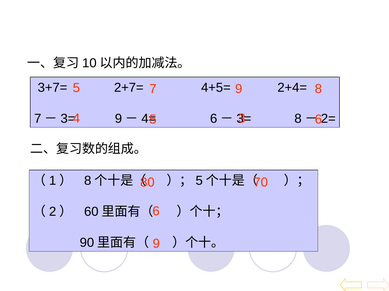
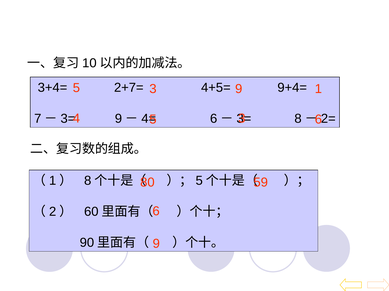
3+7=: 3+7= -> 3+4=
2+4=: 2+4= -> 9+4=
7 at (153, 89): 7 -> 3
8: 8 -> 1
70: 70 -> 59
